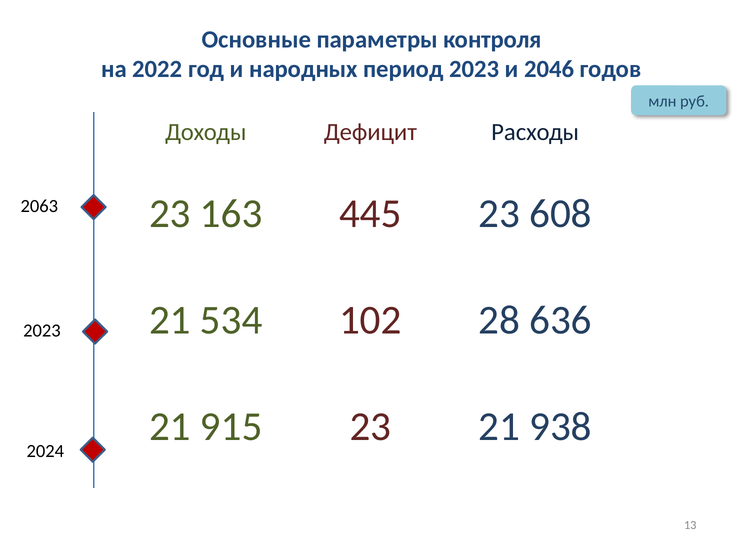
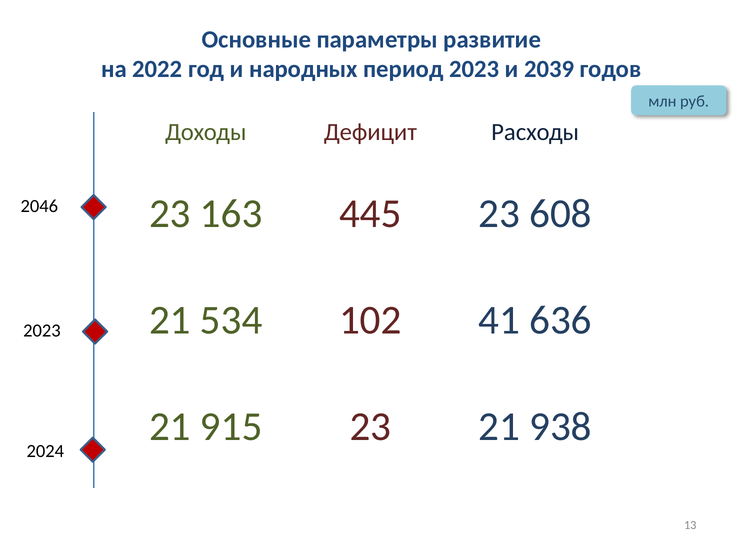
контроля: контроля -> развитие
2046: 2046 -> 2039
2063: 2063 -> 2046
28: 28 -> 41
